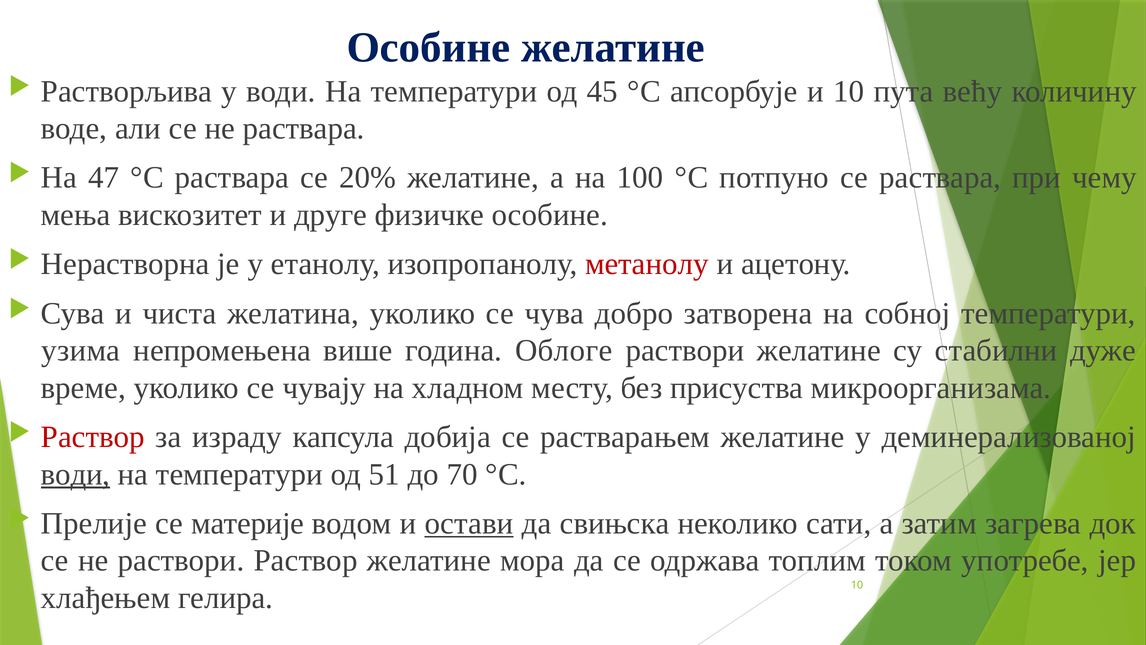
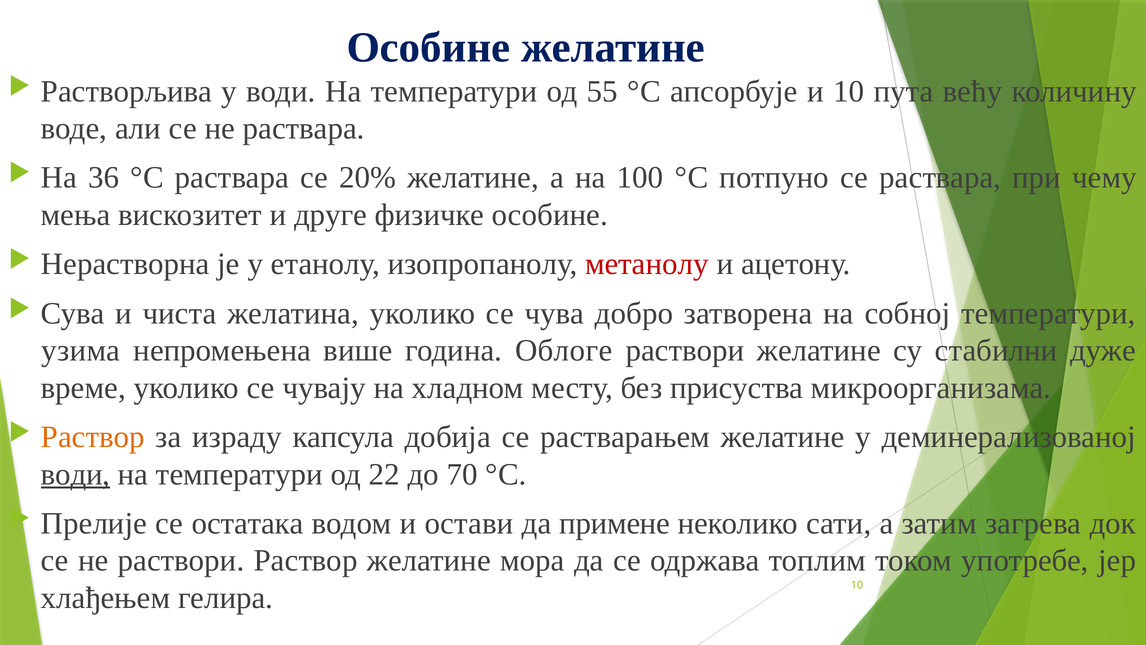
45: 45 -> 55
47: 47 -> 36
Раствор at (93, 437) colour: red -> orange
51: 51 -> 22
материје: материје -> остатака
остави underline: present -> none
свињска: свињска -> примене
